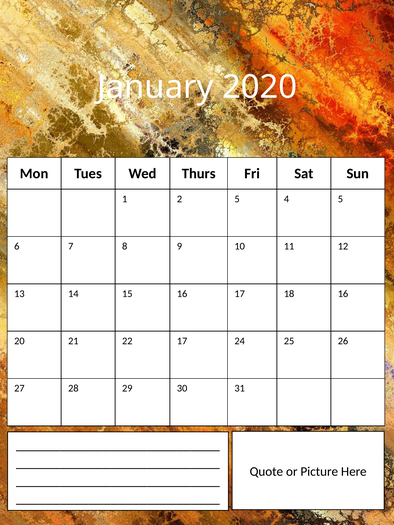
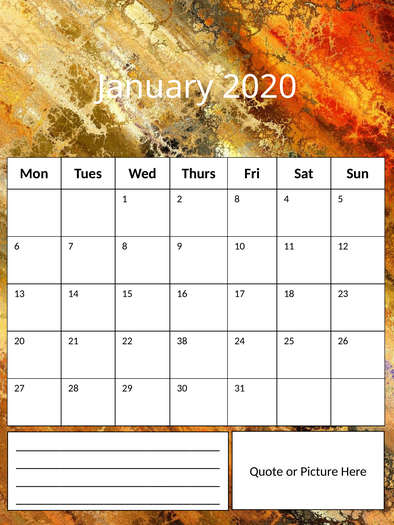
2 5: 5 -> 8
18 16: 16 -> 23
22 17: 17 -> 38
